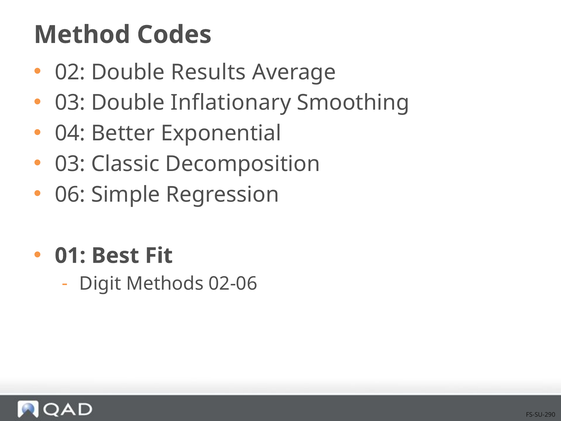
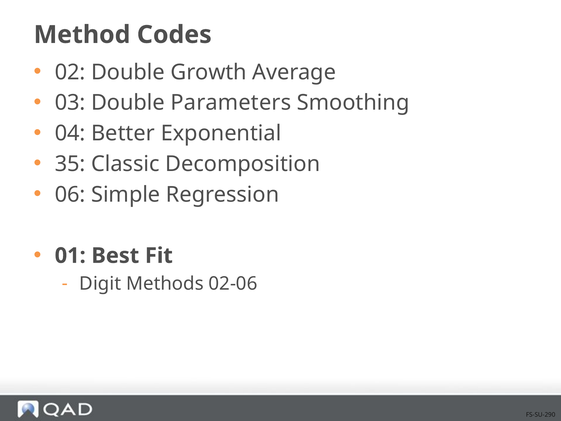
Results: Results -> Growth
Inflationary: Inflationary -> Parameters
03 at (70, 164): 03 -> 35
